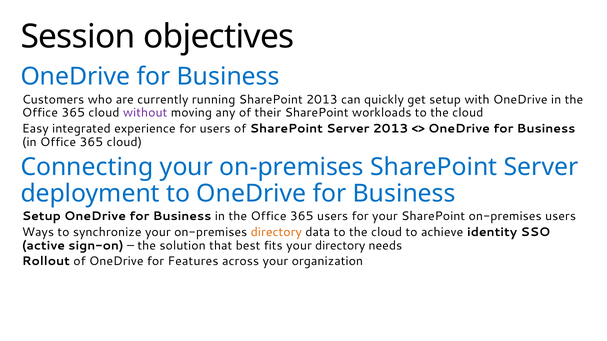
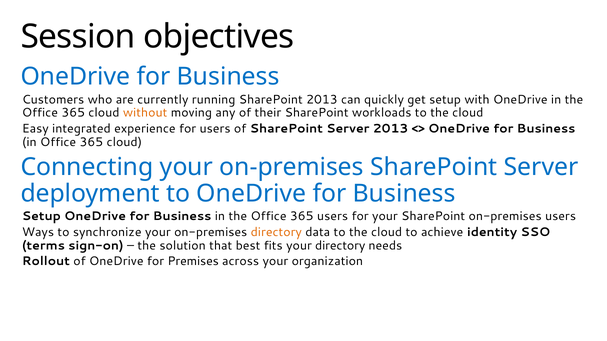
without colour: purple -> orange
active: active -> terms
Features: Features -> Premises
